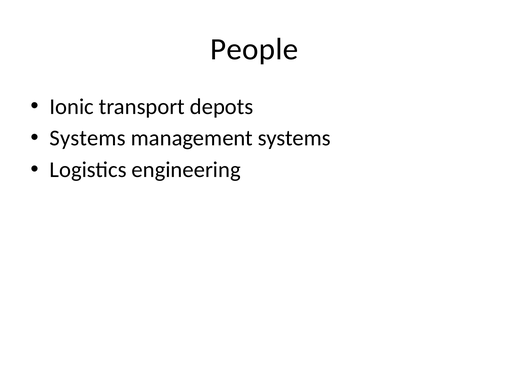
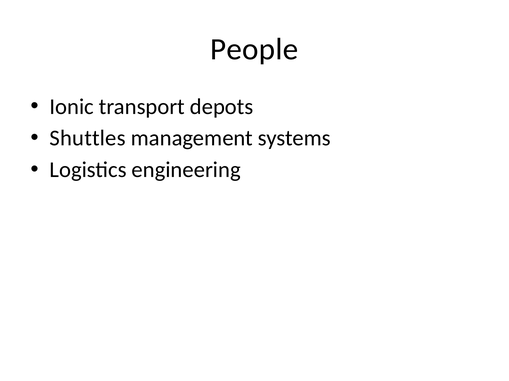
Systems at (88, 138): Systems -> Shuttles
